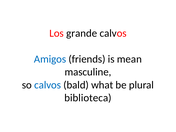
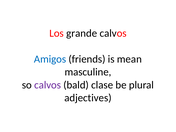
calvos at (48, 85) colour: blue -> purple
what: what -> clase
biblioteca: biblioteca -> adjectives
